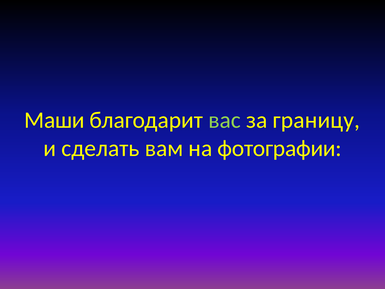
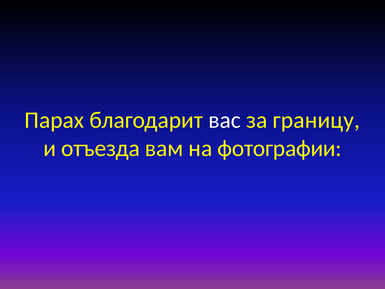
Маши: Маши -> Парах
вас colour: light green -> white
сделать: сделать -> отъезда
